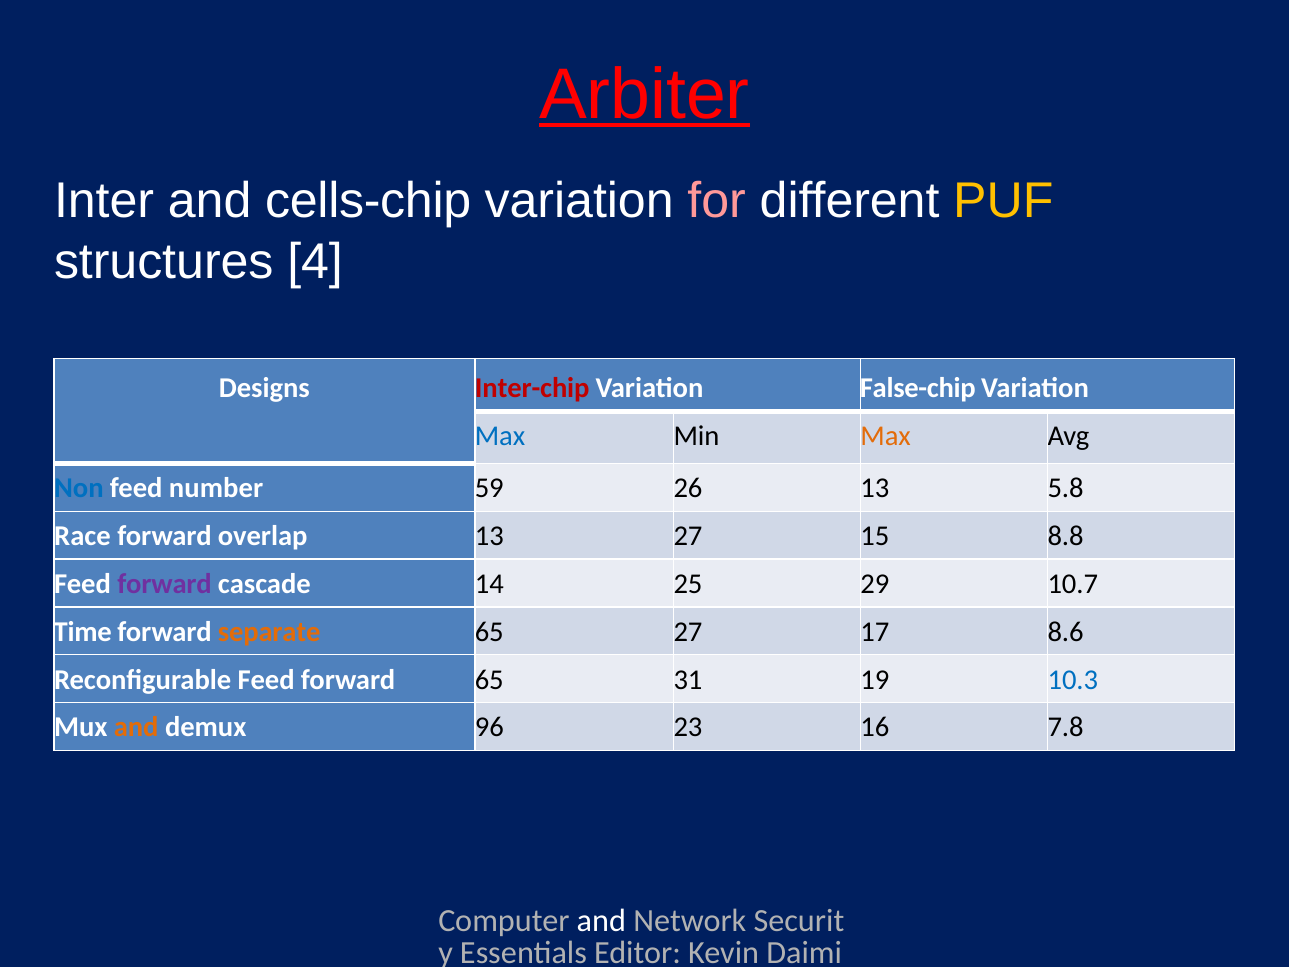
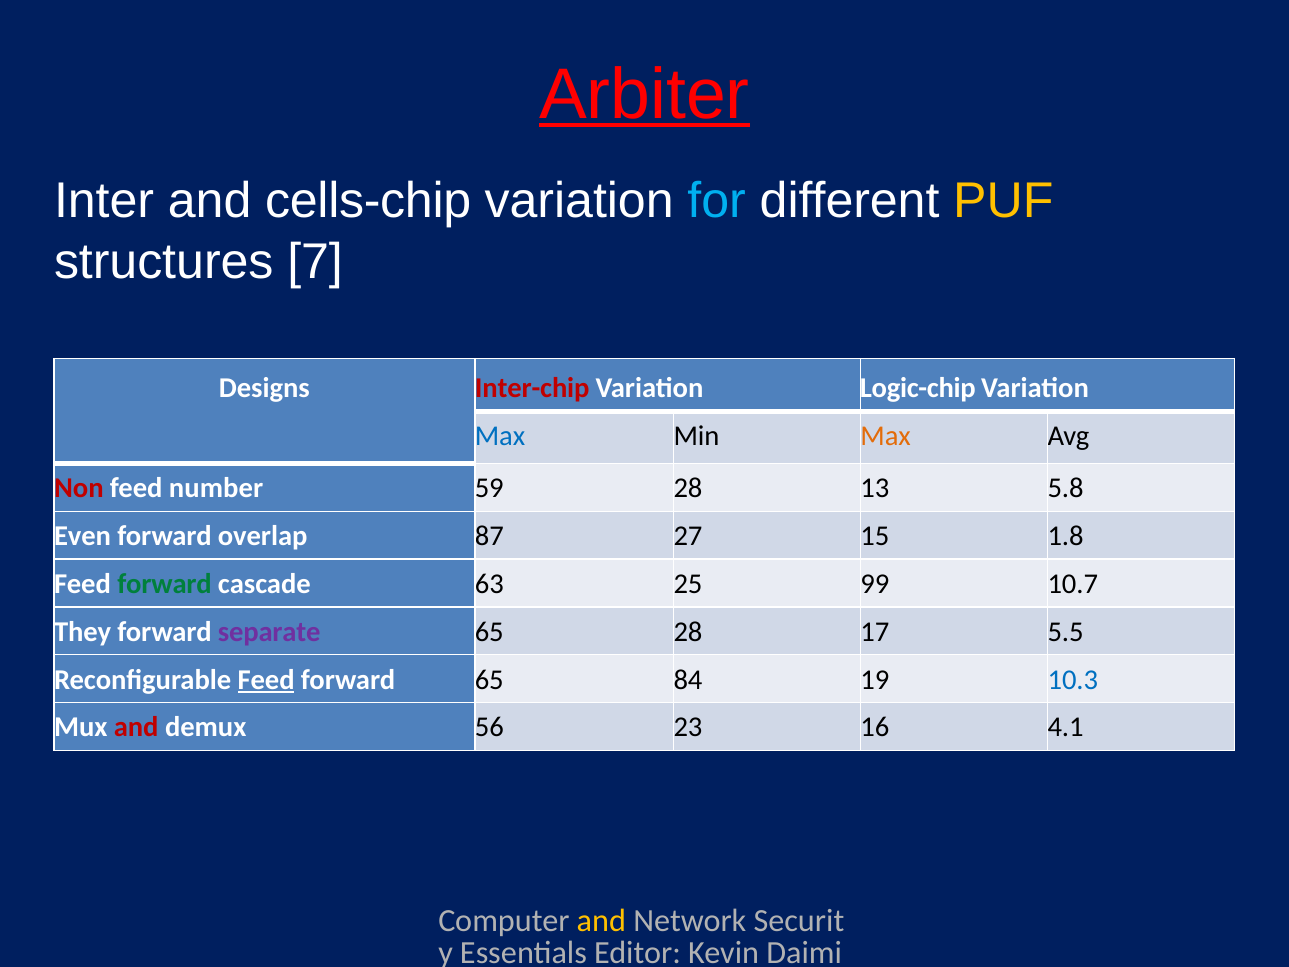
for colour: pink -> light blue
4: 4 -> 7
False-chip: False-chip -> Logic-chip
Non colour: blue -> red
59 26: 26 -> 28
Race: Race -> Even
overlap 13: 13 -> 87
8.8: 8.8 -> 1.8
forward at (165, 584) colour: purple -> green
14: 14 -> 63
29: 29 -> 99
Time: Time -> They
separate colour: orange -> purple
65 27: 27 -> 28
8.6: 8.6 -> 5.5
Feed at (266, 679) underline: none -> present
31: 31 -> 84
and at (136, 727) colour: orange -> red
96: 96 -> 56
7.8: 7.8 -> 4.1
and at (601, 921) colour: white -> yellow
